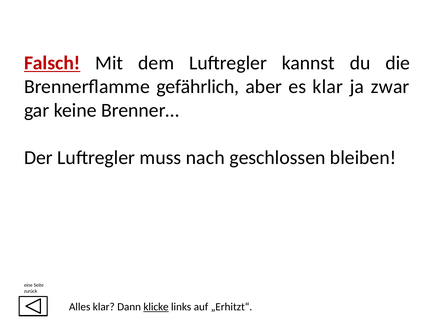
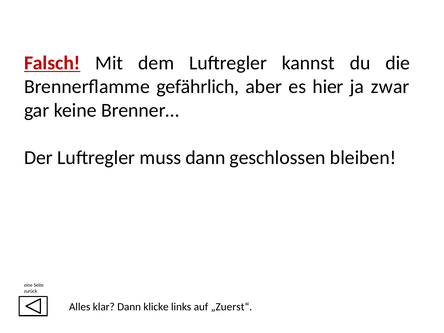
es klar: klar -> hier
muss nach: nach -> dann
klicke underline: present -> none
„Erhitzt“: „Erhitzt“ -> „Zuerst“
